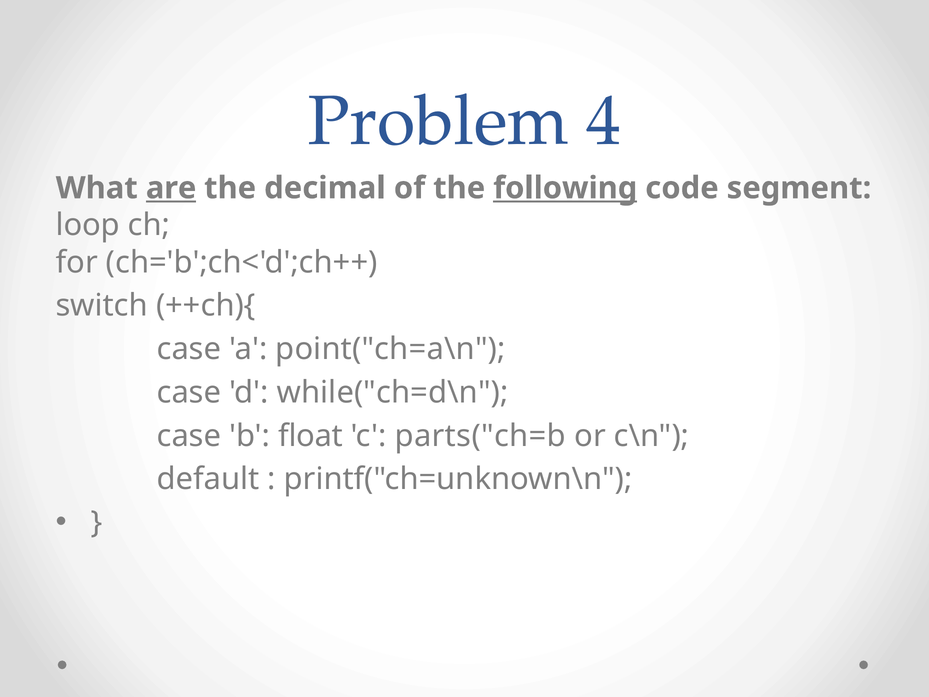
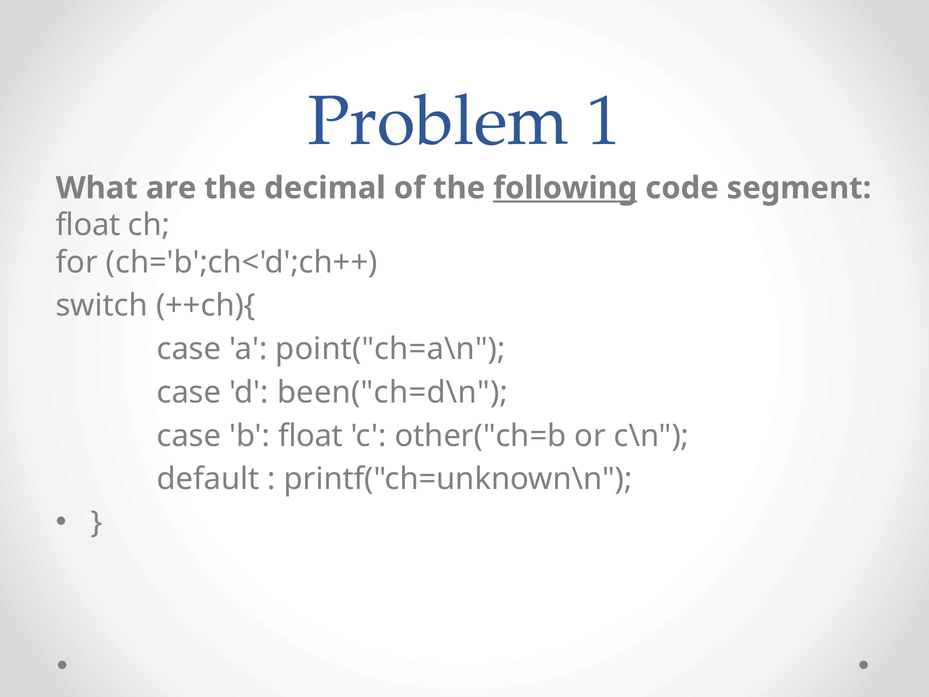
4: 4 -> 1
are underline: present -> none
loop at (88, 225): loop -> float
while("ch=d\n: while("ch=d\n -> been("ch=d\n
parts("ch=b: parts("ch=b -> other("ch=b
